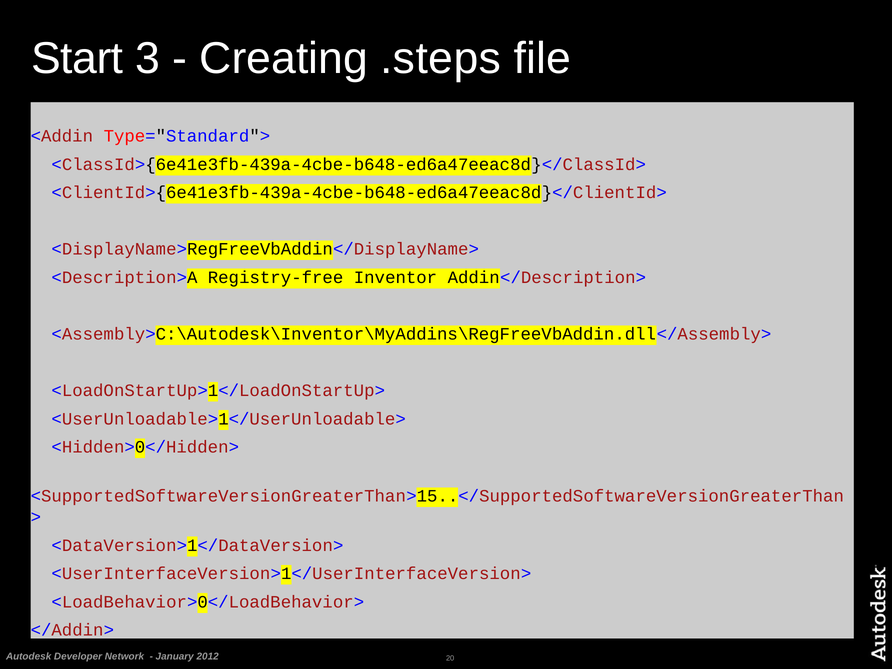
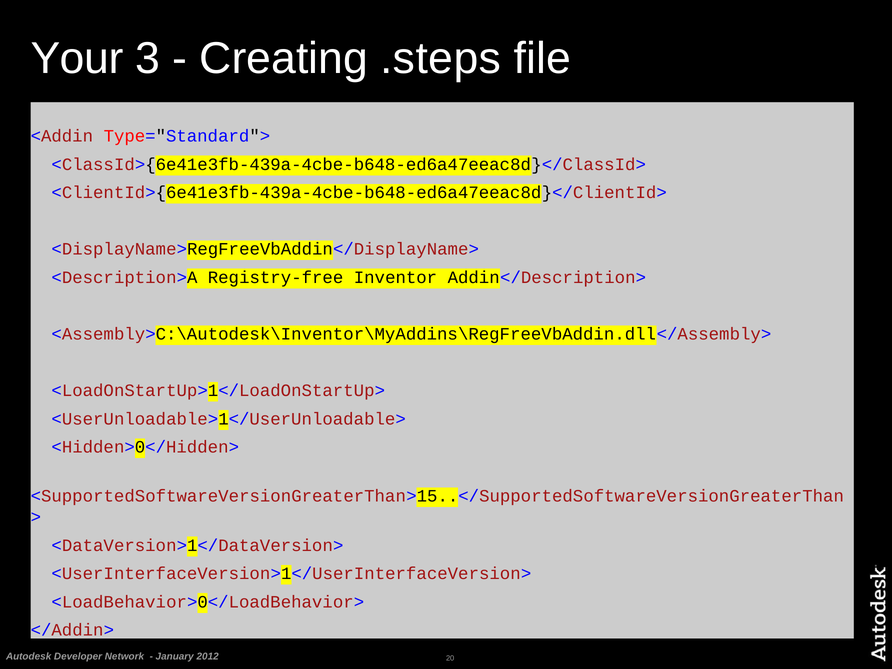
Start: Start -> Your
